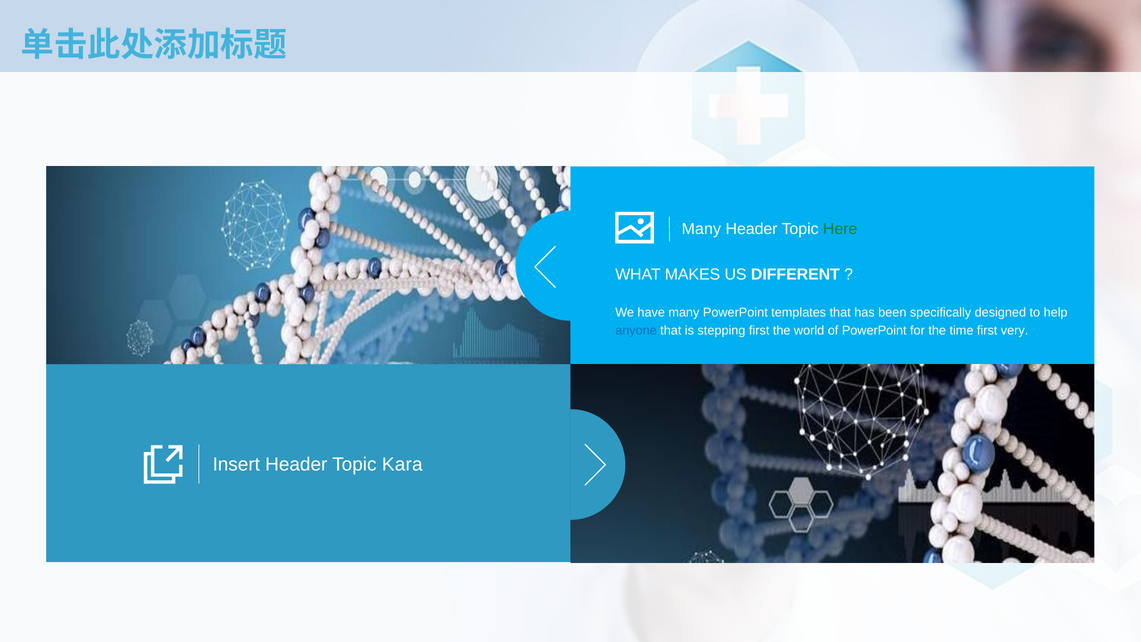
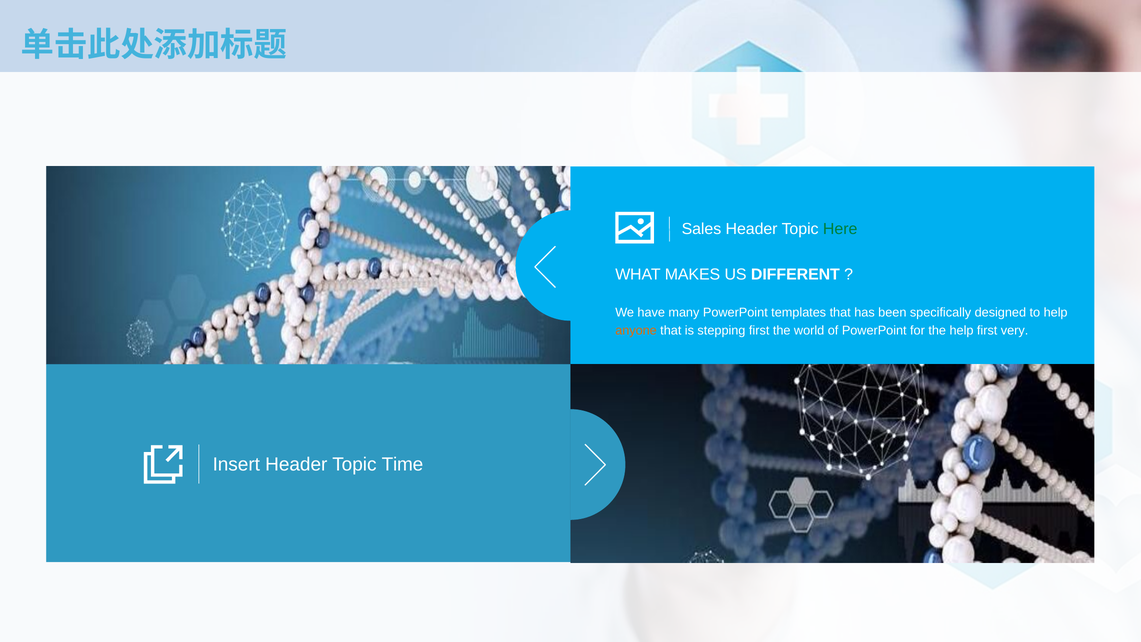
Many at (701, 229): Many -> Sales
anyone colour: blue -> orange
the time: time -> help
Kara: Kara -> Time
